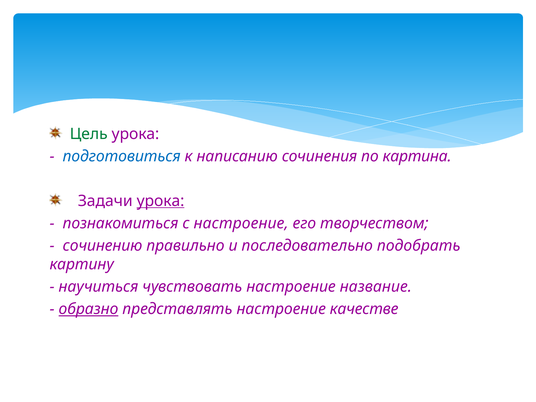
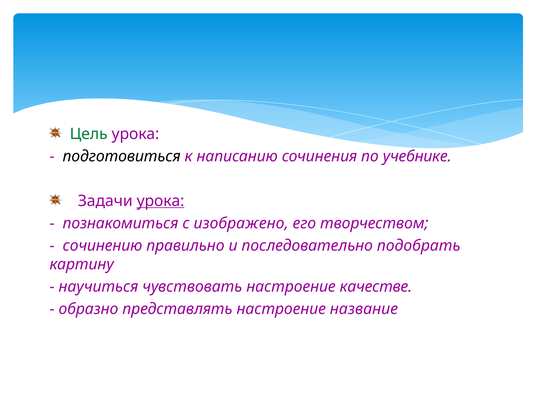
подготовиться colour: blue -> black
картина: картина -> учебнике
с настроение: настроение -> изображено
название: название -> качестве
образно underline: present -> none
качестве: качестве -> название
